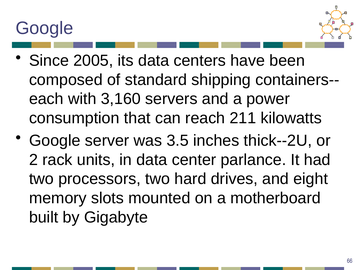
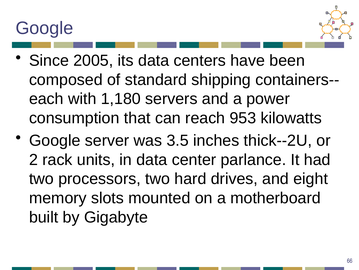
3,160: 3,160 -> 1,180
211: 211 -> 953
